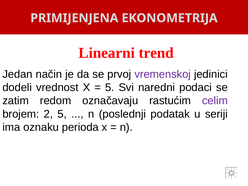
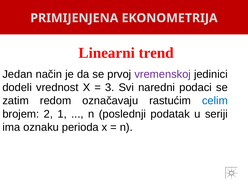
5 at (110, 88): 5 -> 3
celim colour: purple -> blue
2 5: 5 -> 1
